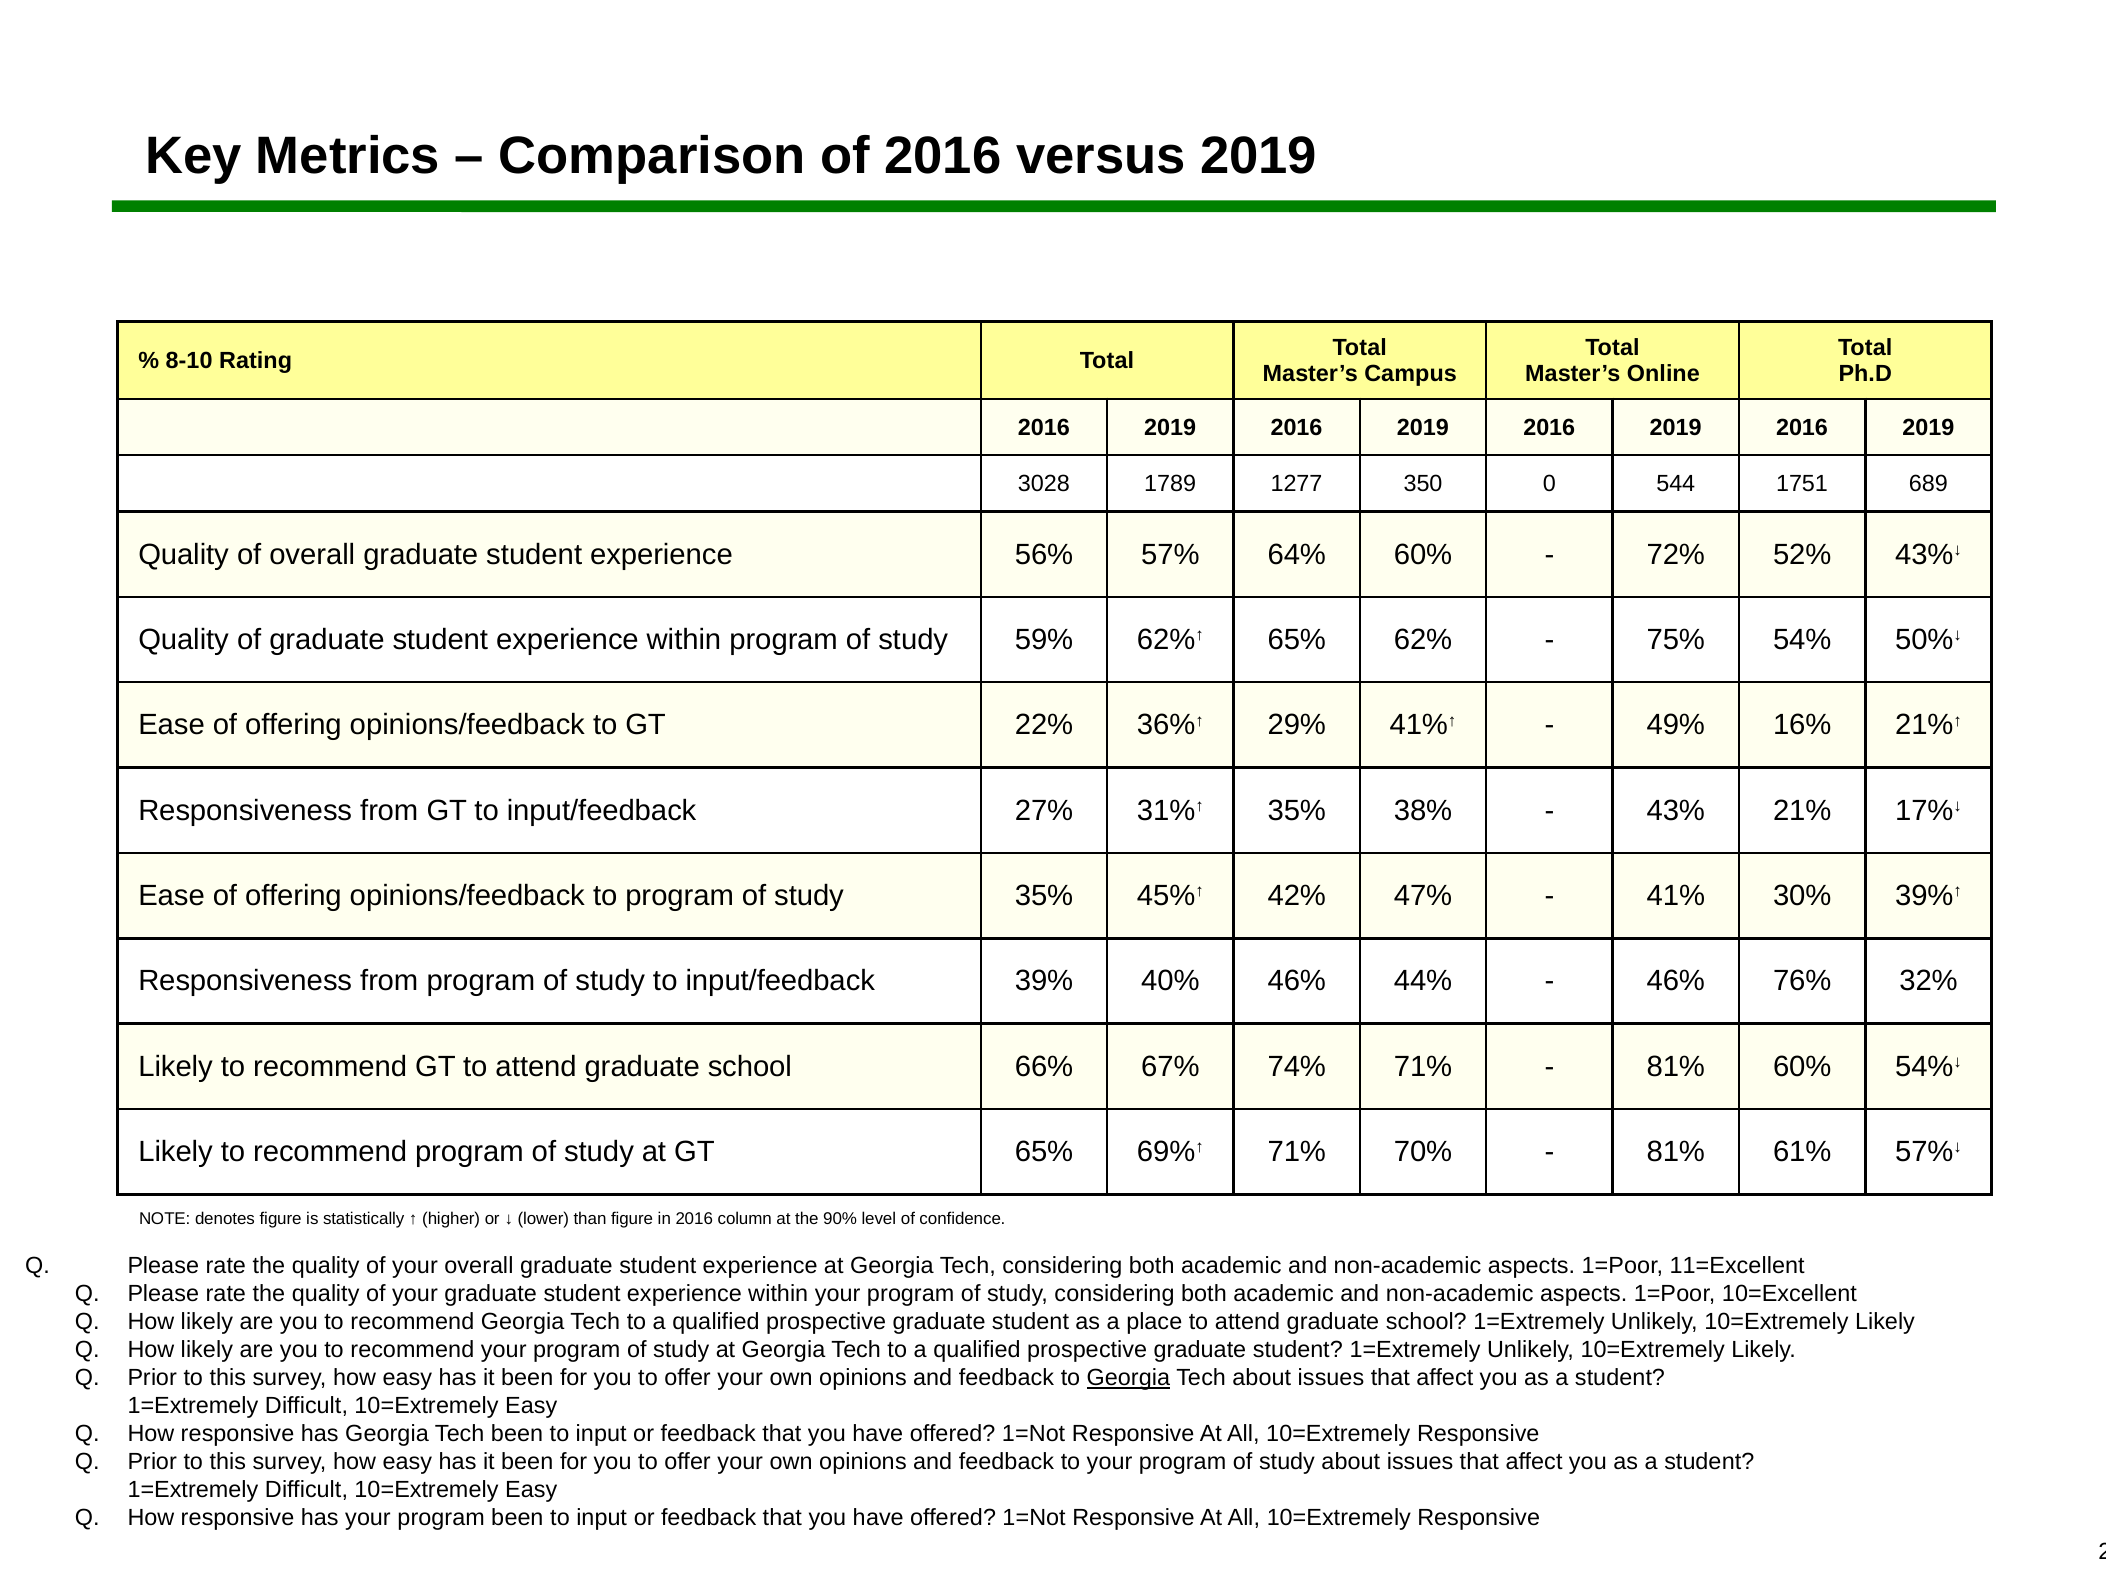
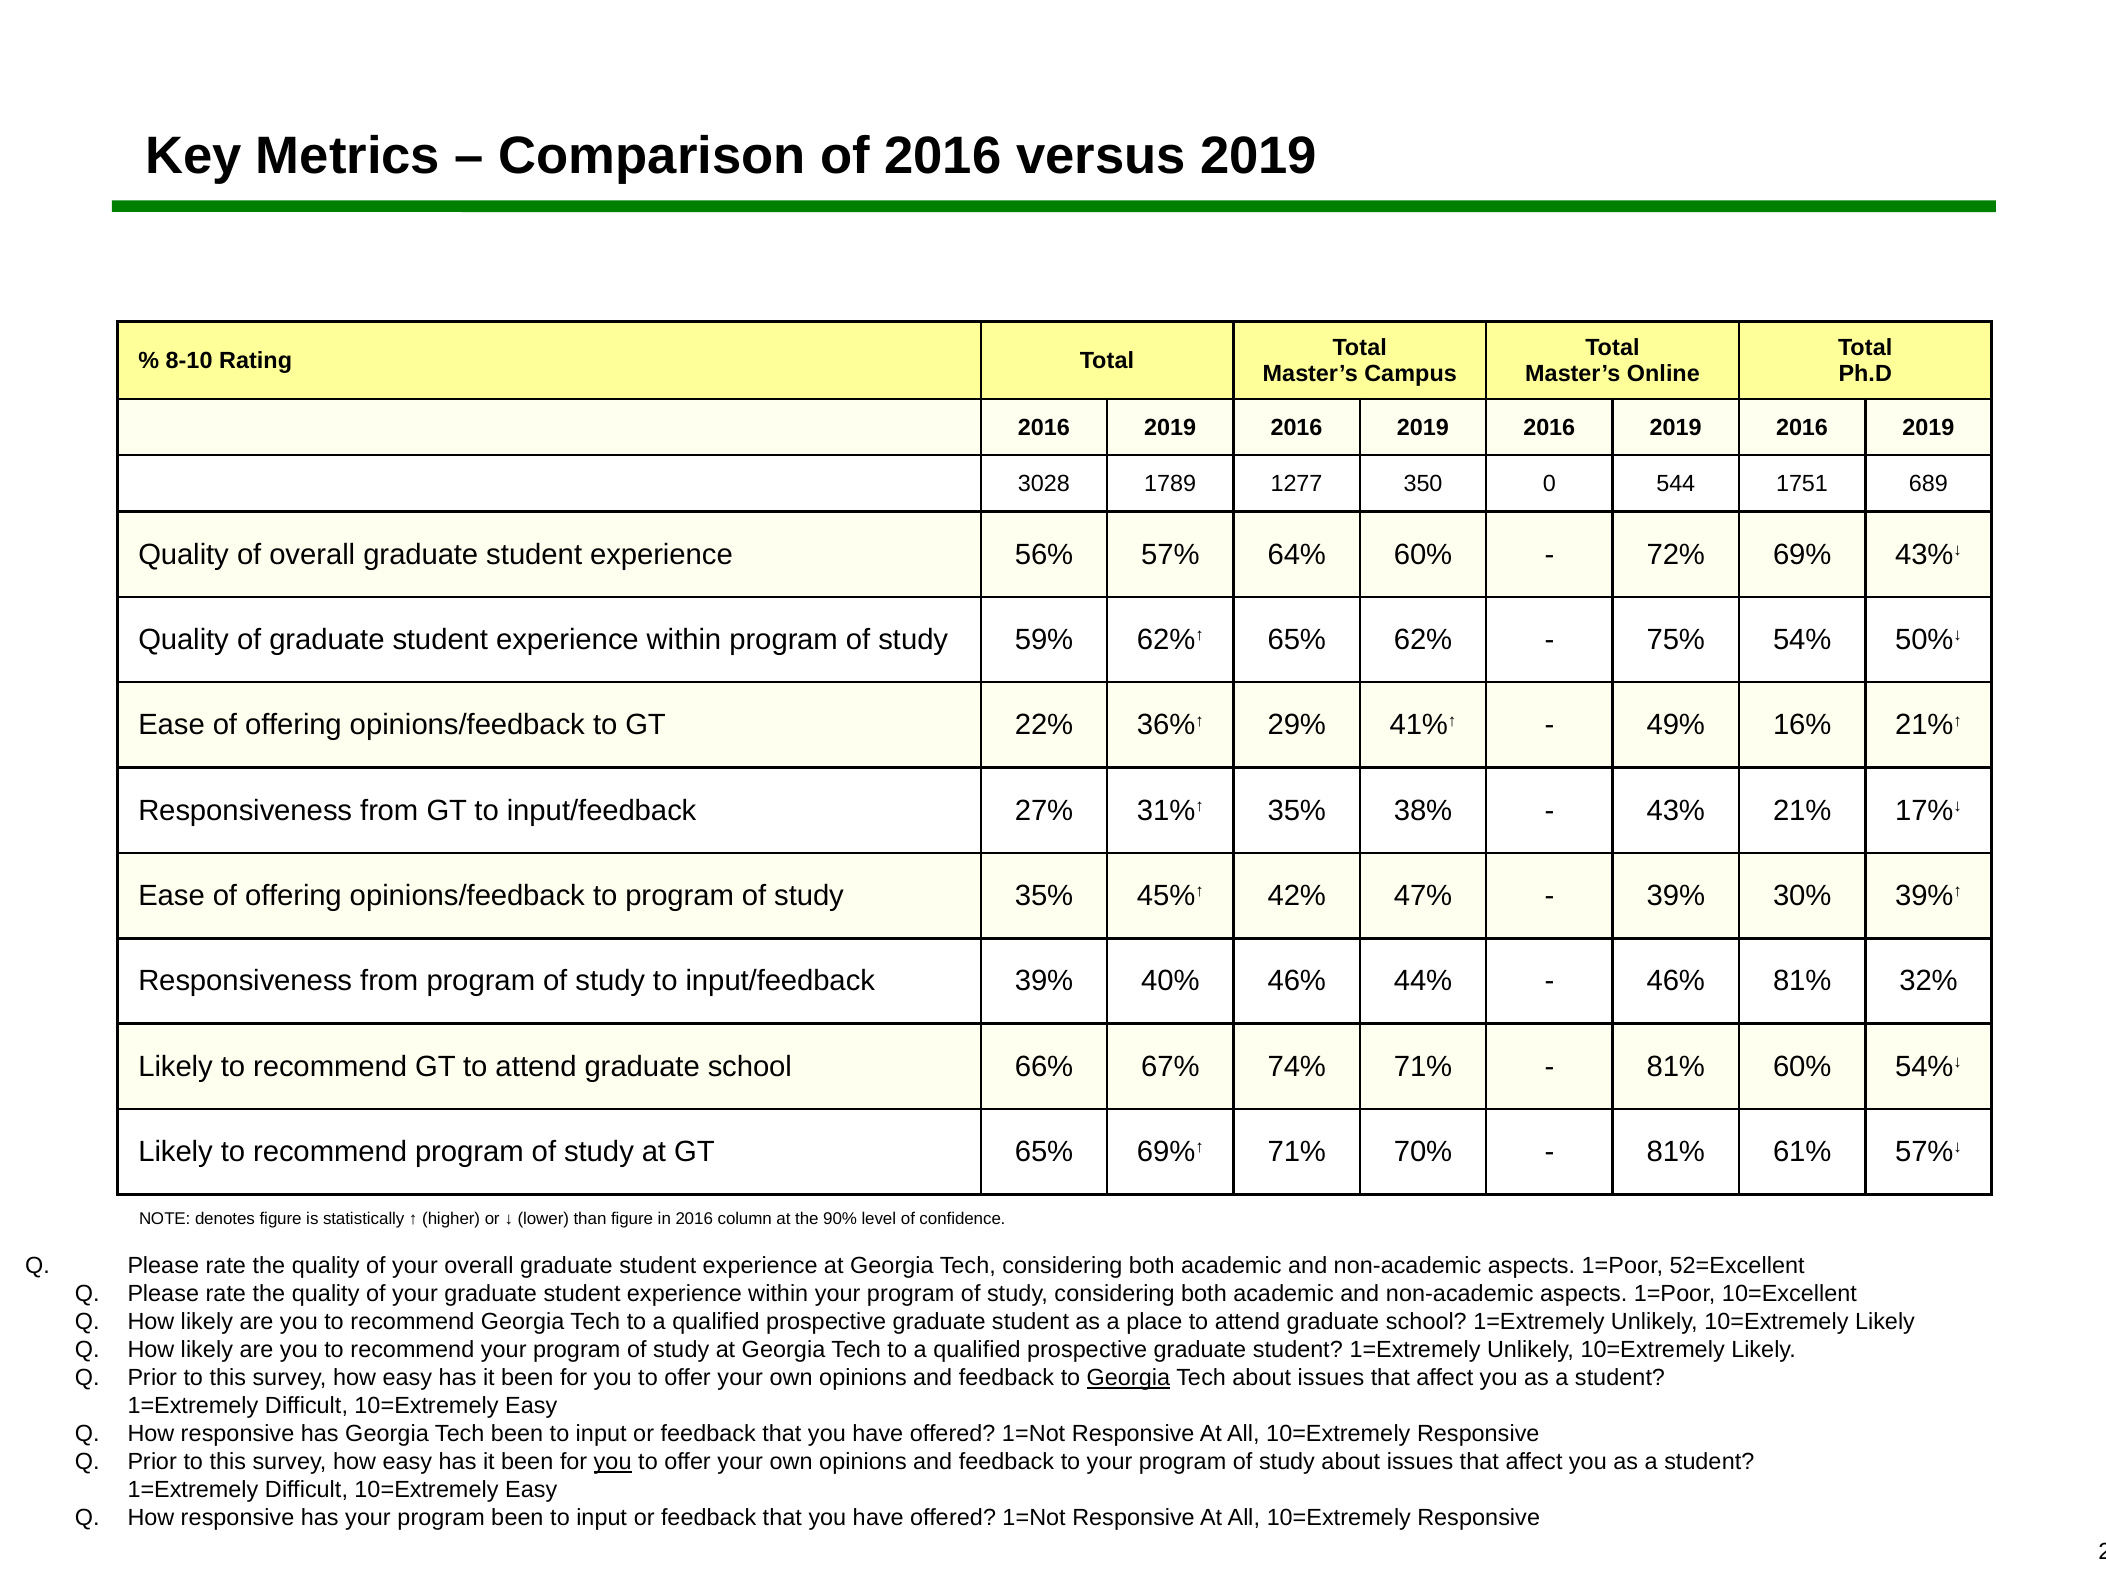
52%: 52% -> 69%
41% at (1676, 896): 41% -> 39%
46% 76%: 76% -> 81%
11=Excellent: 11=Excellent -> 52=Excellent
you at (613, 1462) underline: none -> present
